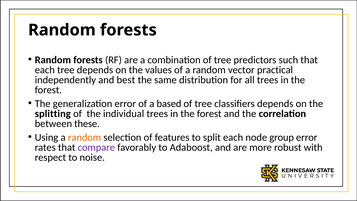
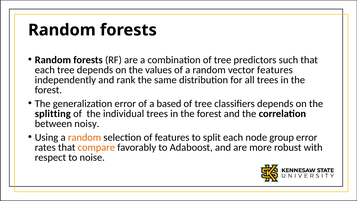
vector practical: practical -> features
best: best -> rank
these: these -> noisy
compare colour: purple -> orange
